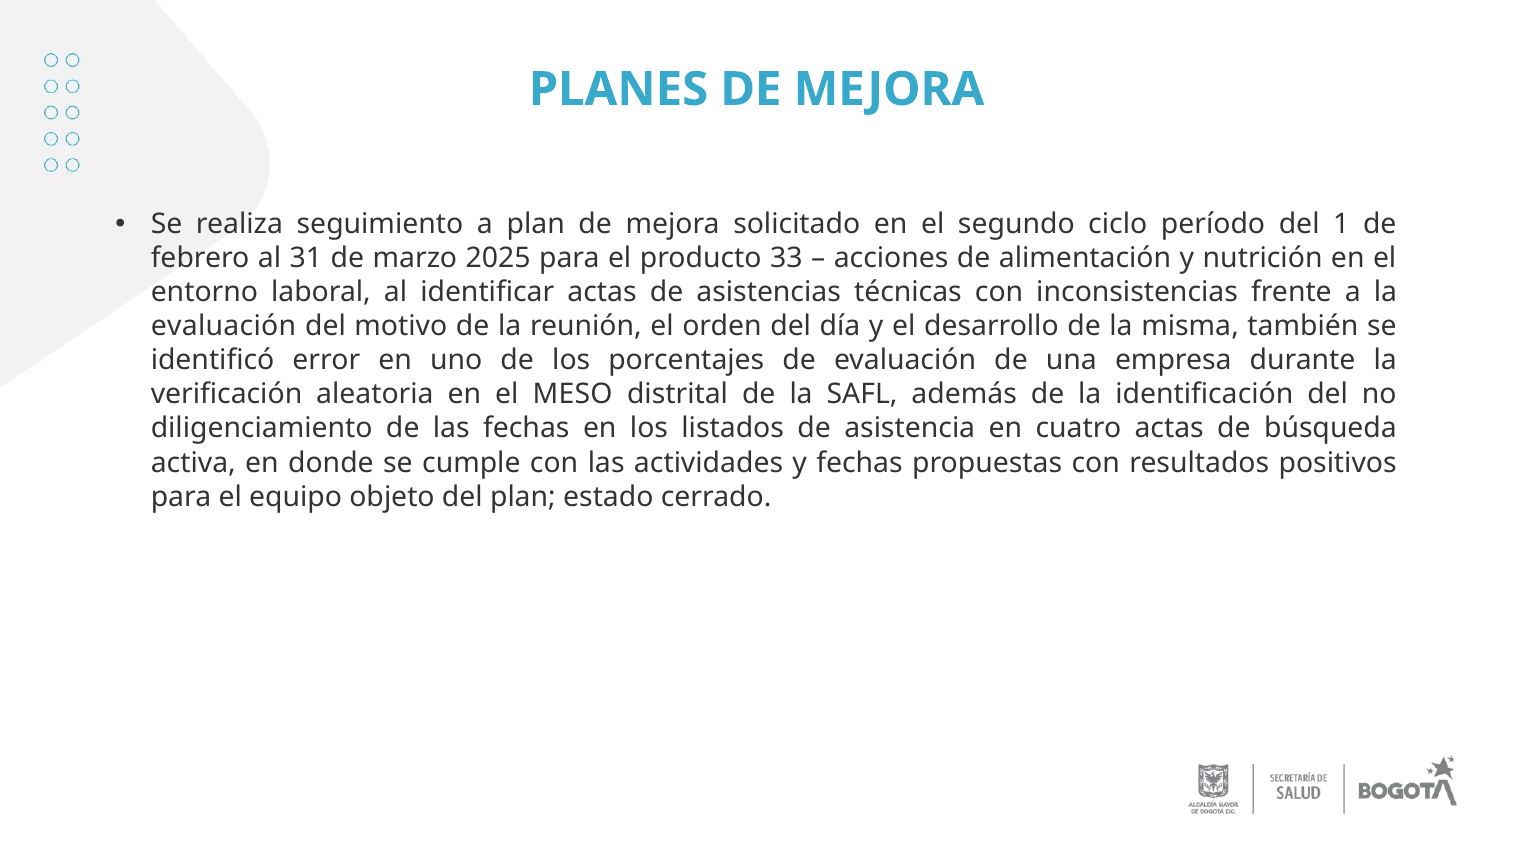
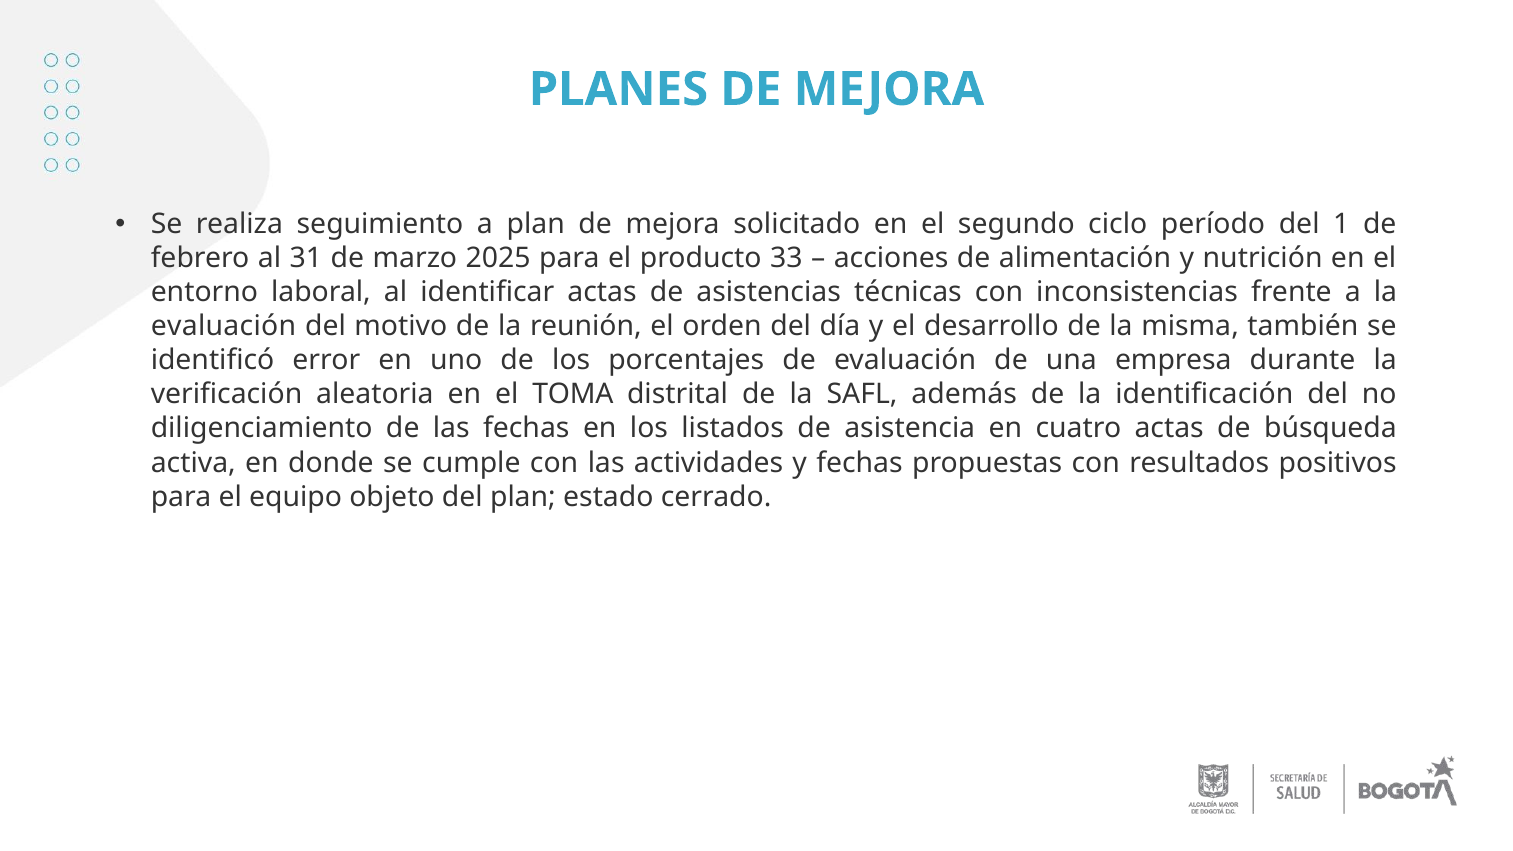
MESO: MESO -> TOMA
